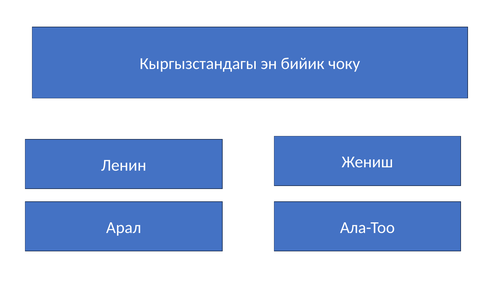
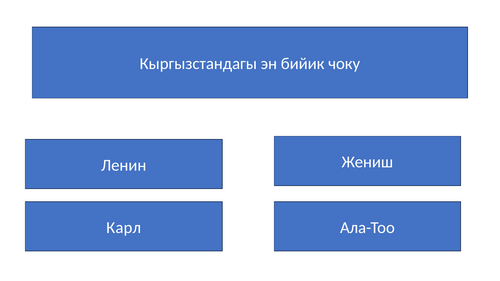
Арал: Арал -> Карл
